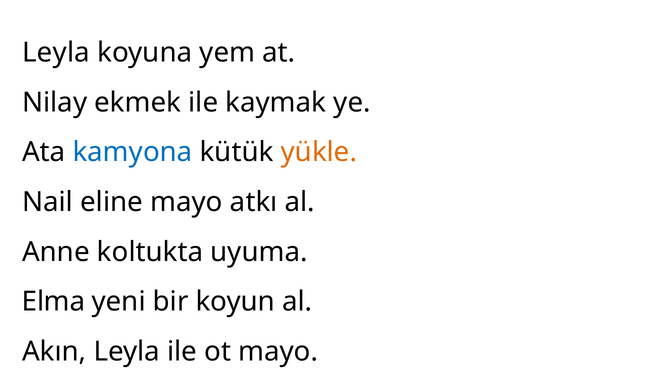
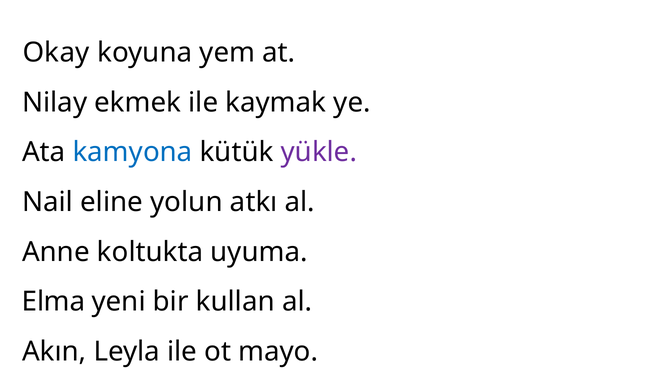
Leyla at (56, 53): Leyla -> Okay
yükle colour: orange -> purple
eline mayo: mayo -> yolun
koyun: koyun -> kullan
